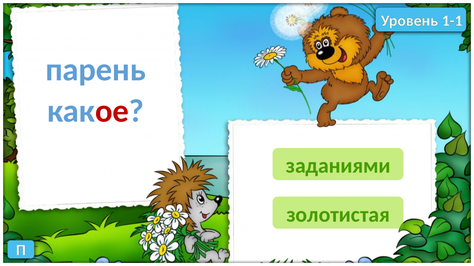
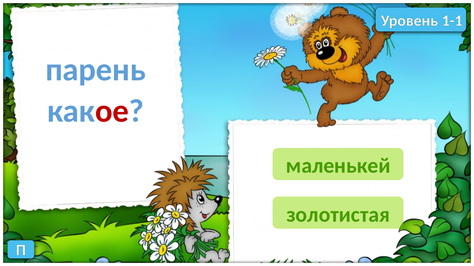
заданиями: заданиями -> маленькей
